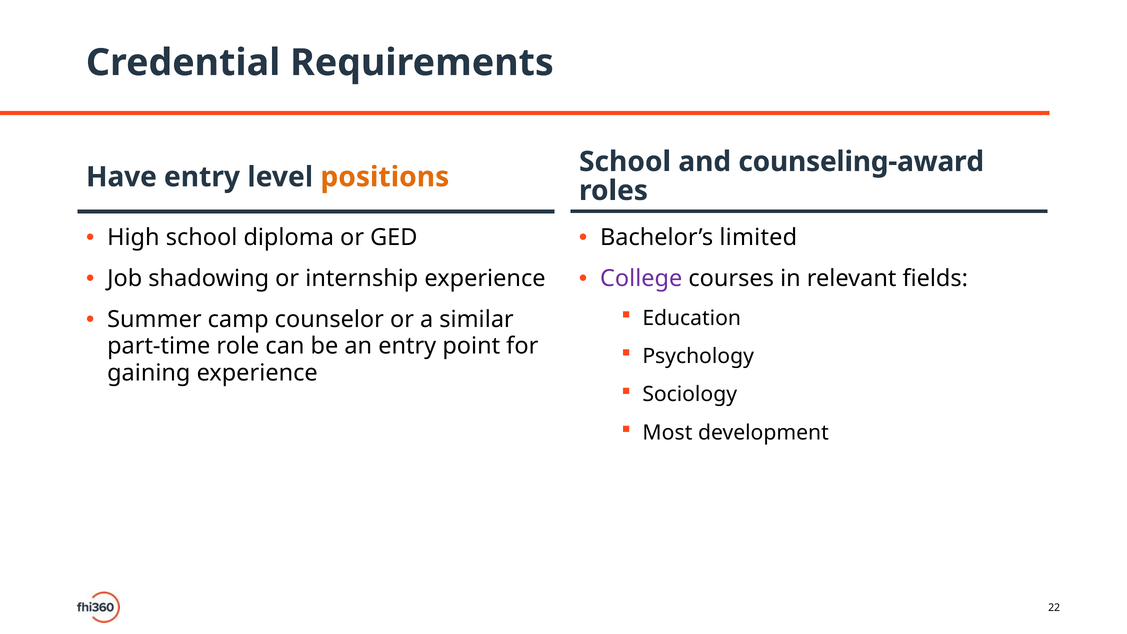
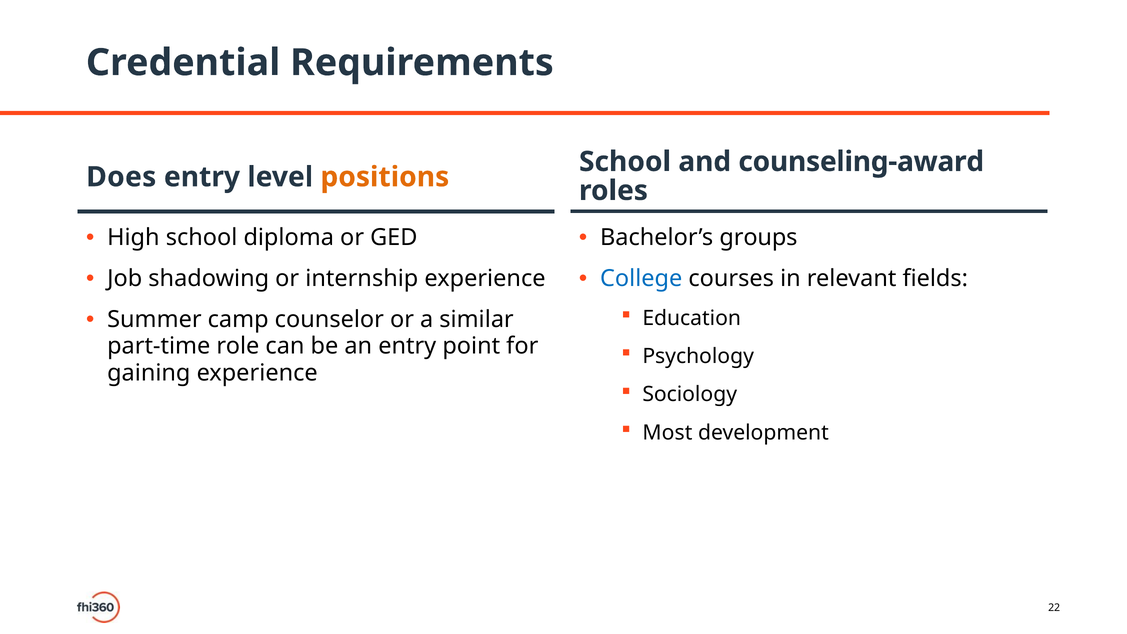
Have: Have -> Does
limited: limited -> groups
College colour: purple -> blue
